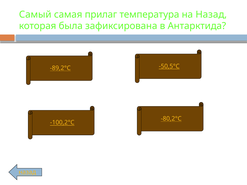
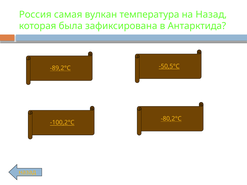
Самый: Самый -> Россия
прилаг: прилаг -> вулкан
